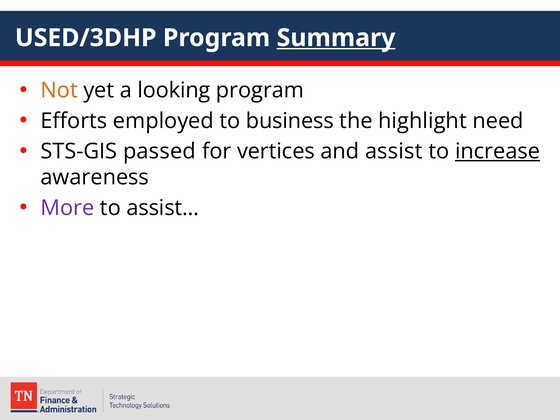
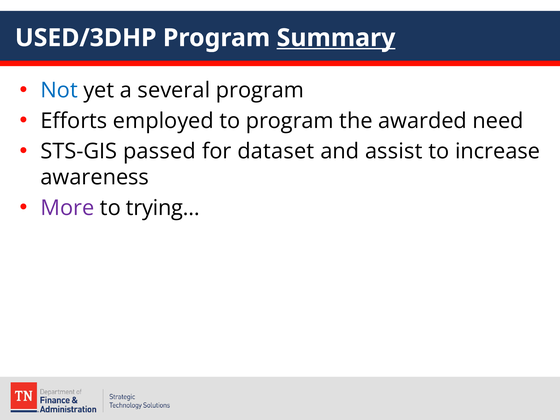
Not colour: orange -> blue
looking: looking -> several
to business: business -> program
highlight: highlight -> awarded
vertices: vertices -> dataset
increase underline: present -> none
assist…: assist… -> trying…
